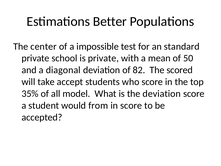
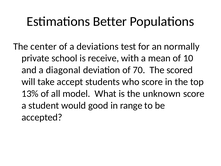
impossible: impossible -> deviations
standard: standard -> normally
is private: private -> receive
50: 50 -> 10
82: 82 -> 70
35%: 35% -> 13%
the deviation: deviation -> unknown
from: from -> good
in score: score -> range
